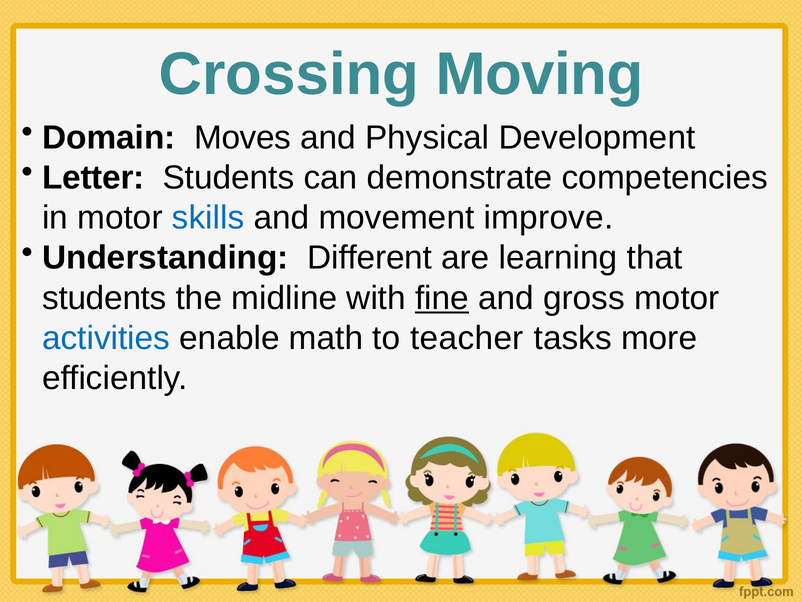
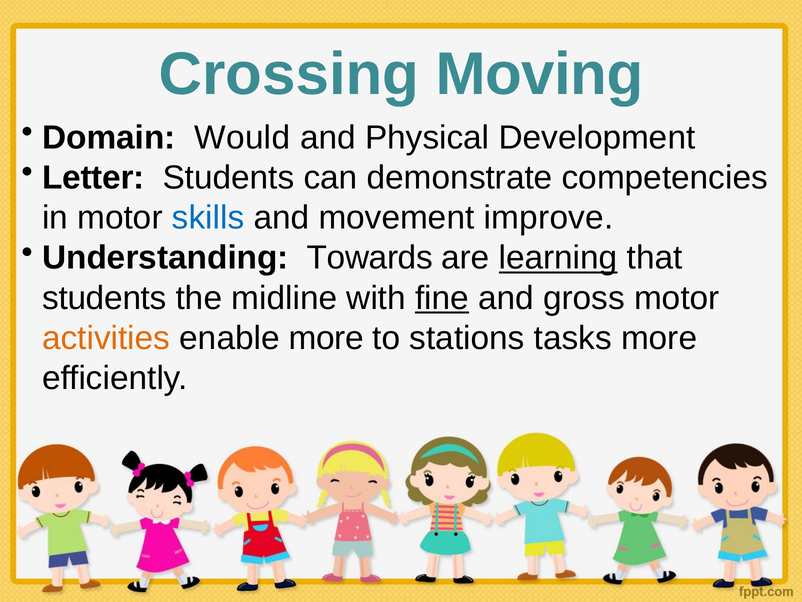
Moves: Moves -> Would
Different: Different -> Towards
learning underline: none -> present
activities colour: blue -> orange
enable math: math -> more
teacher: teacher -> stations
